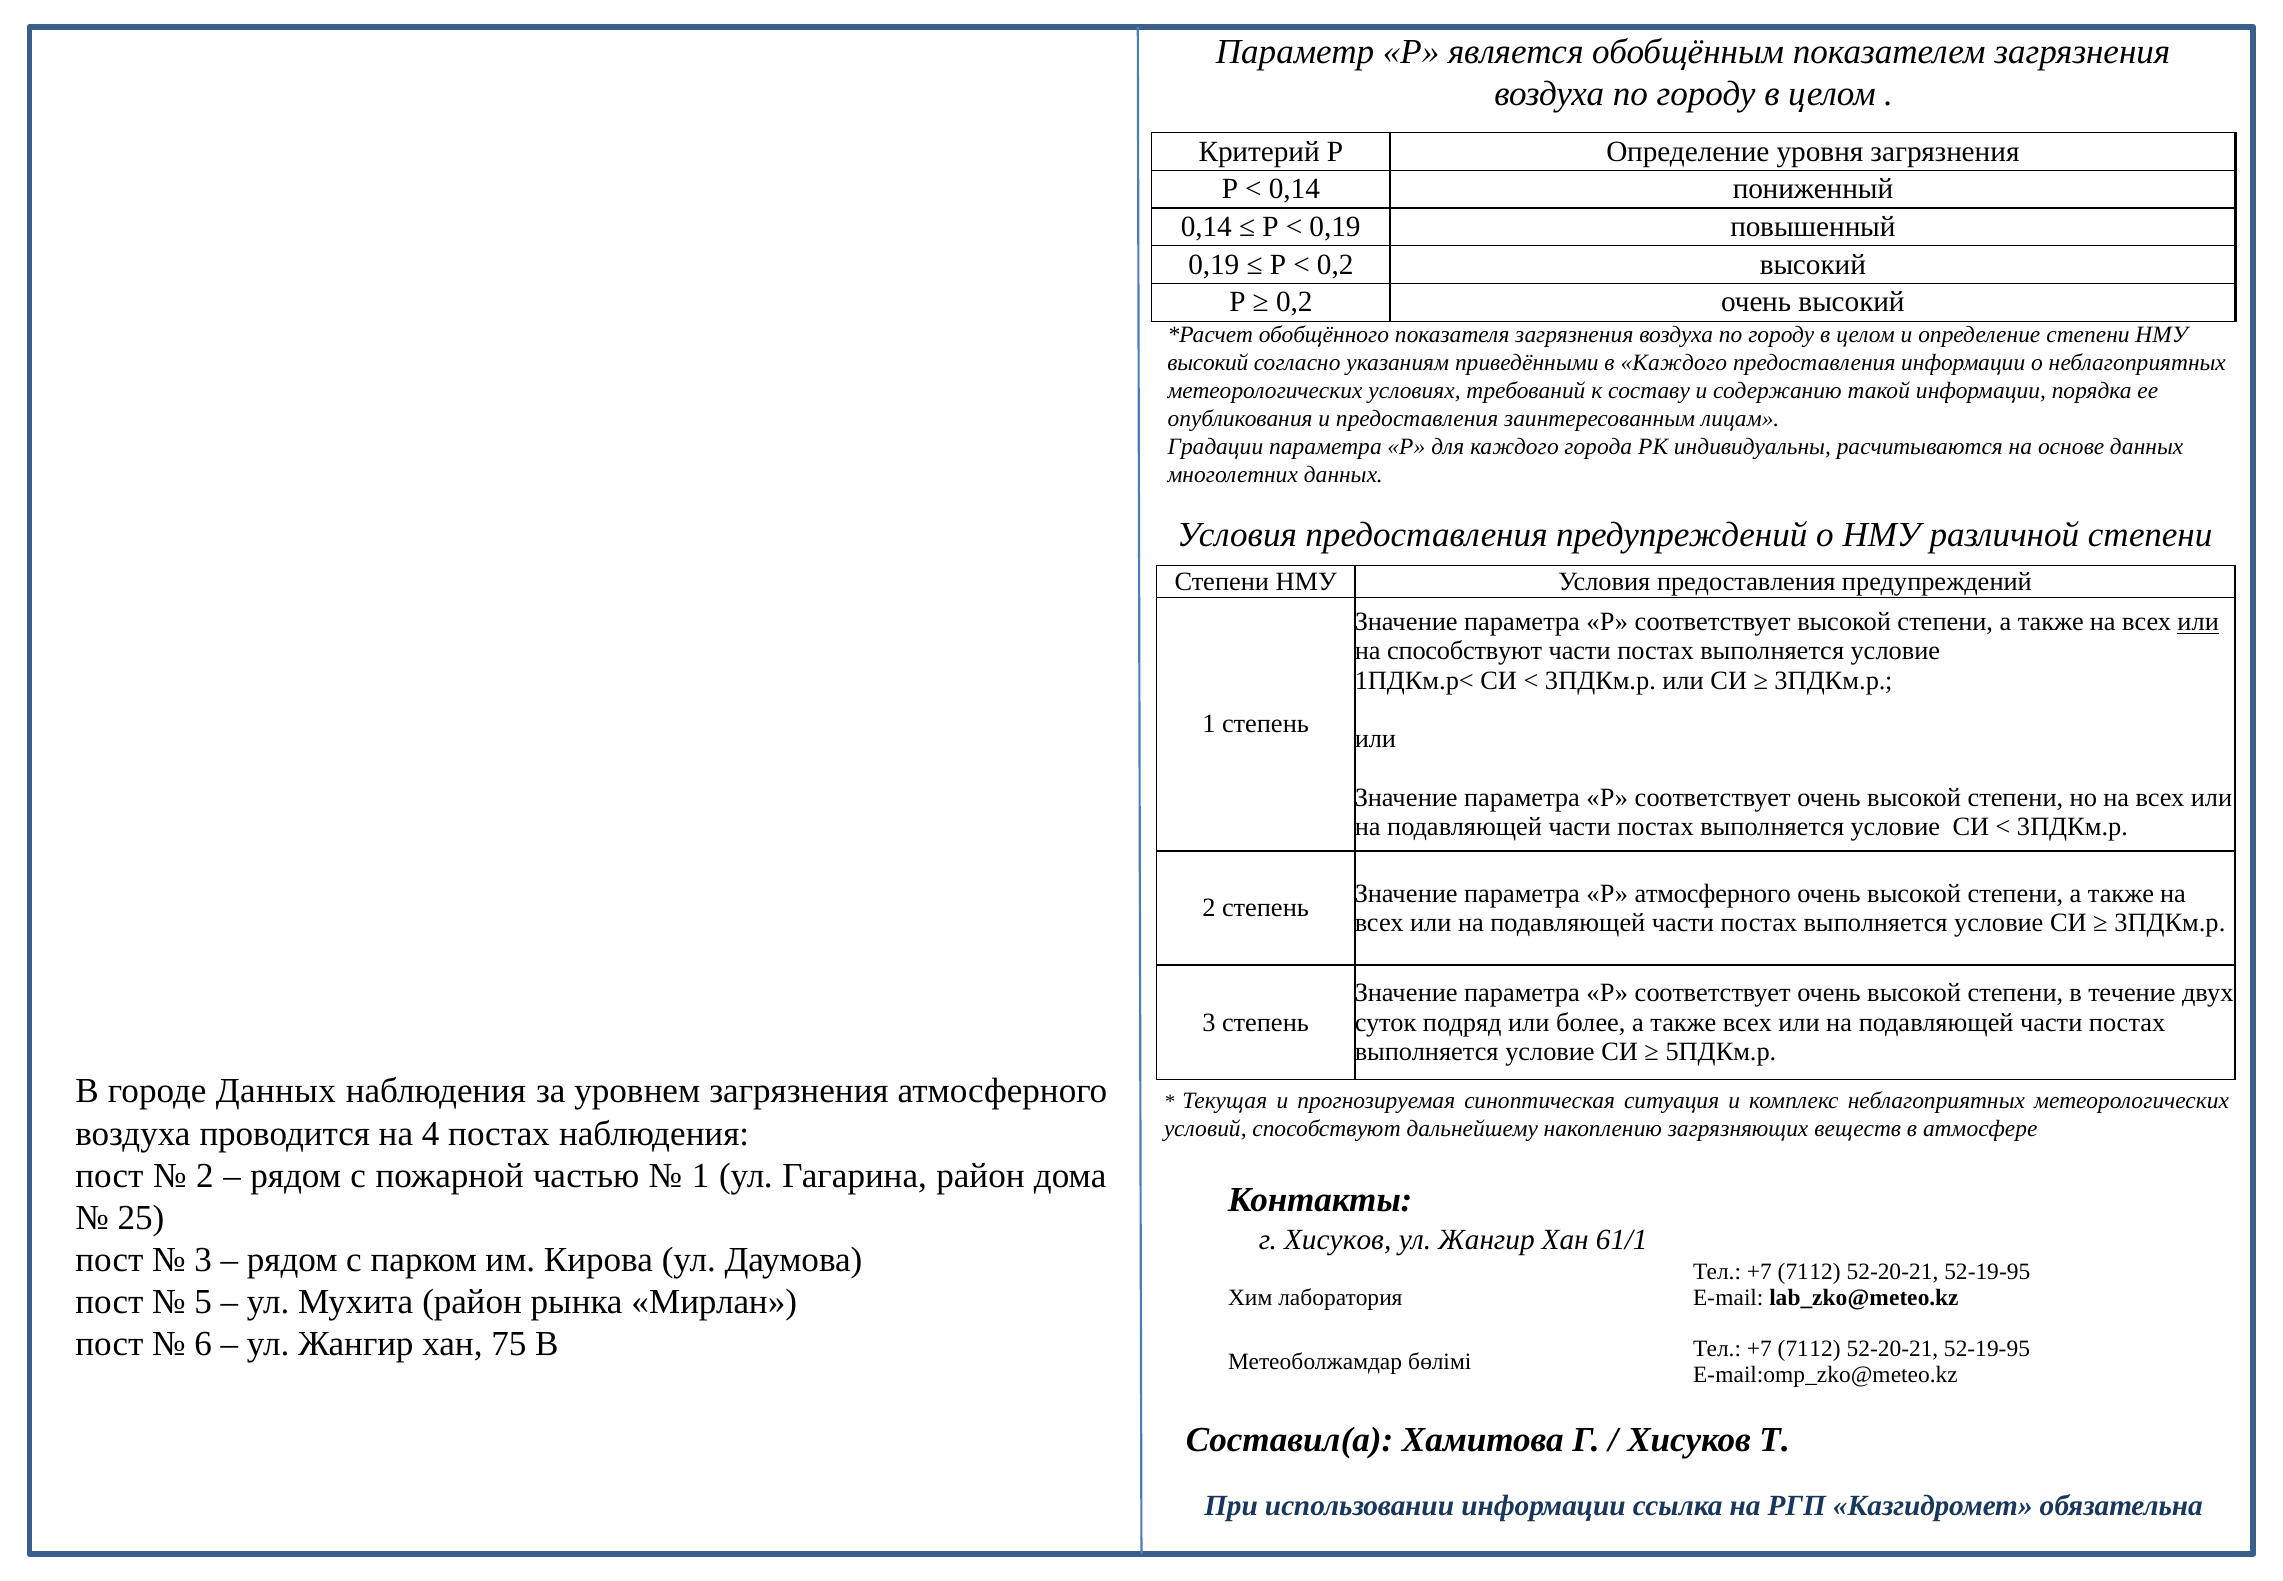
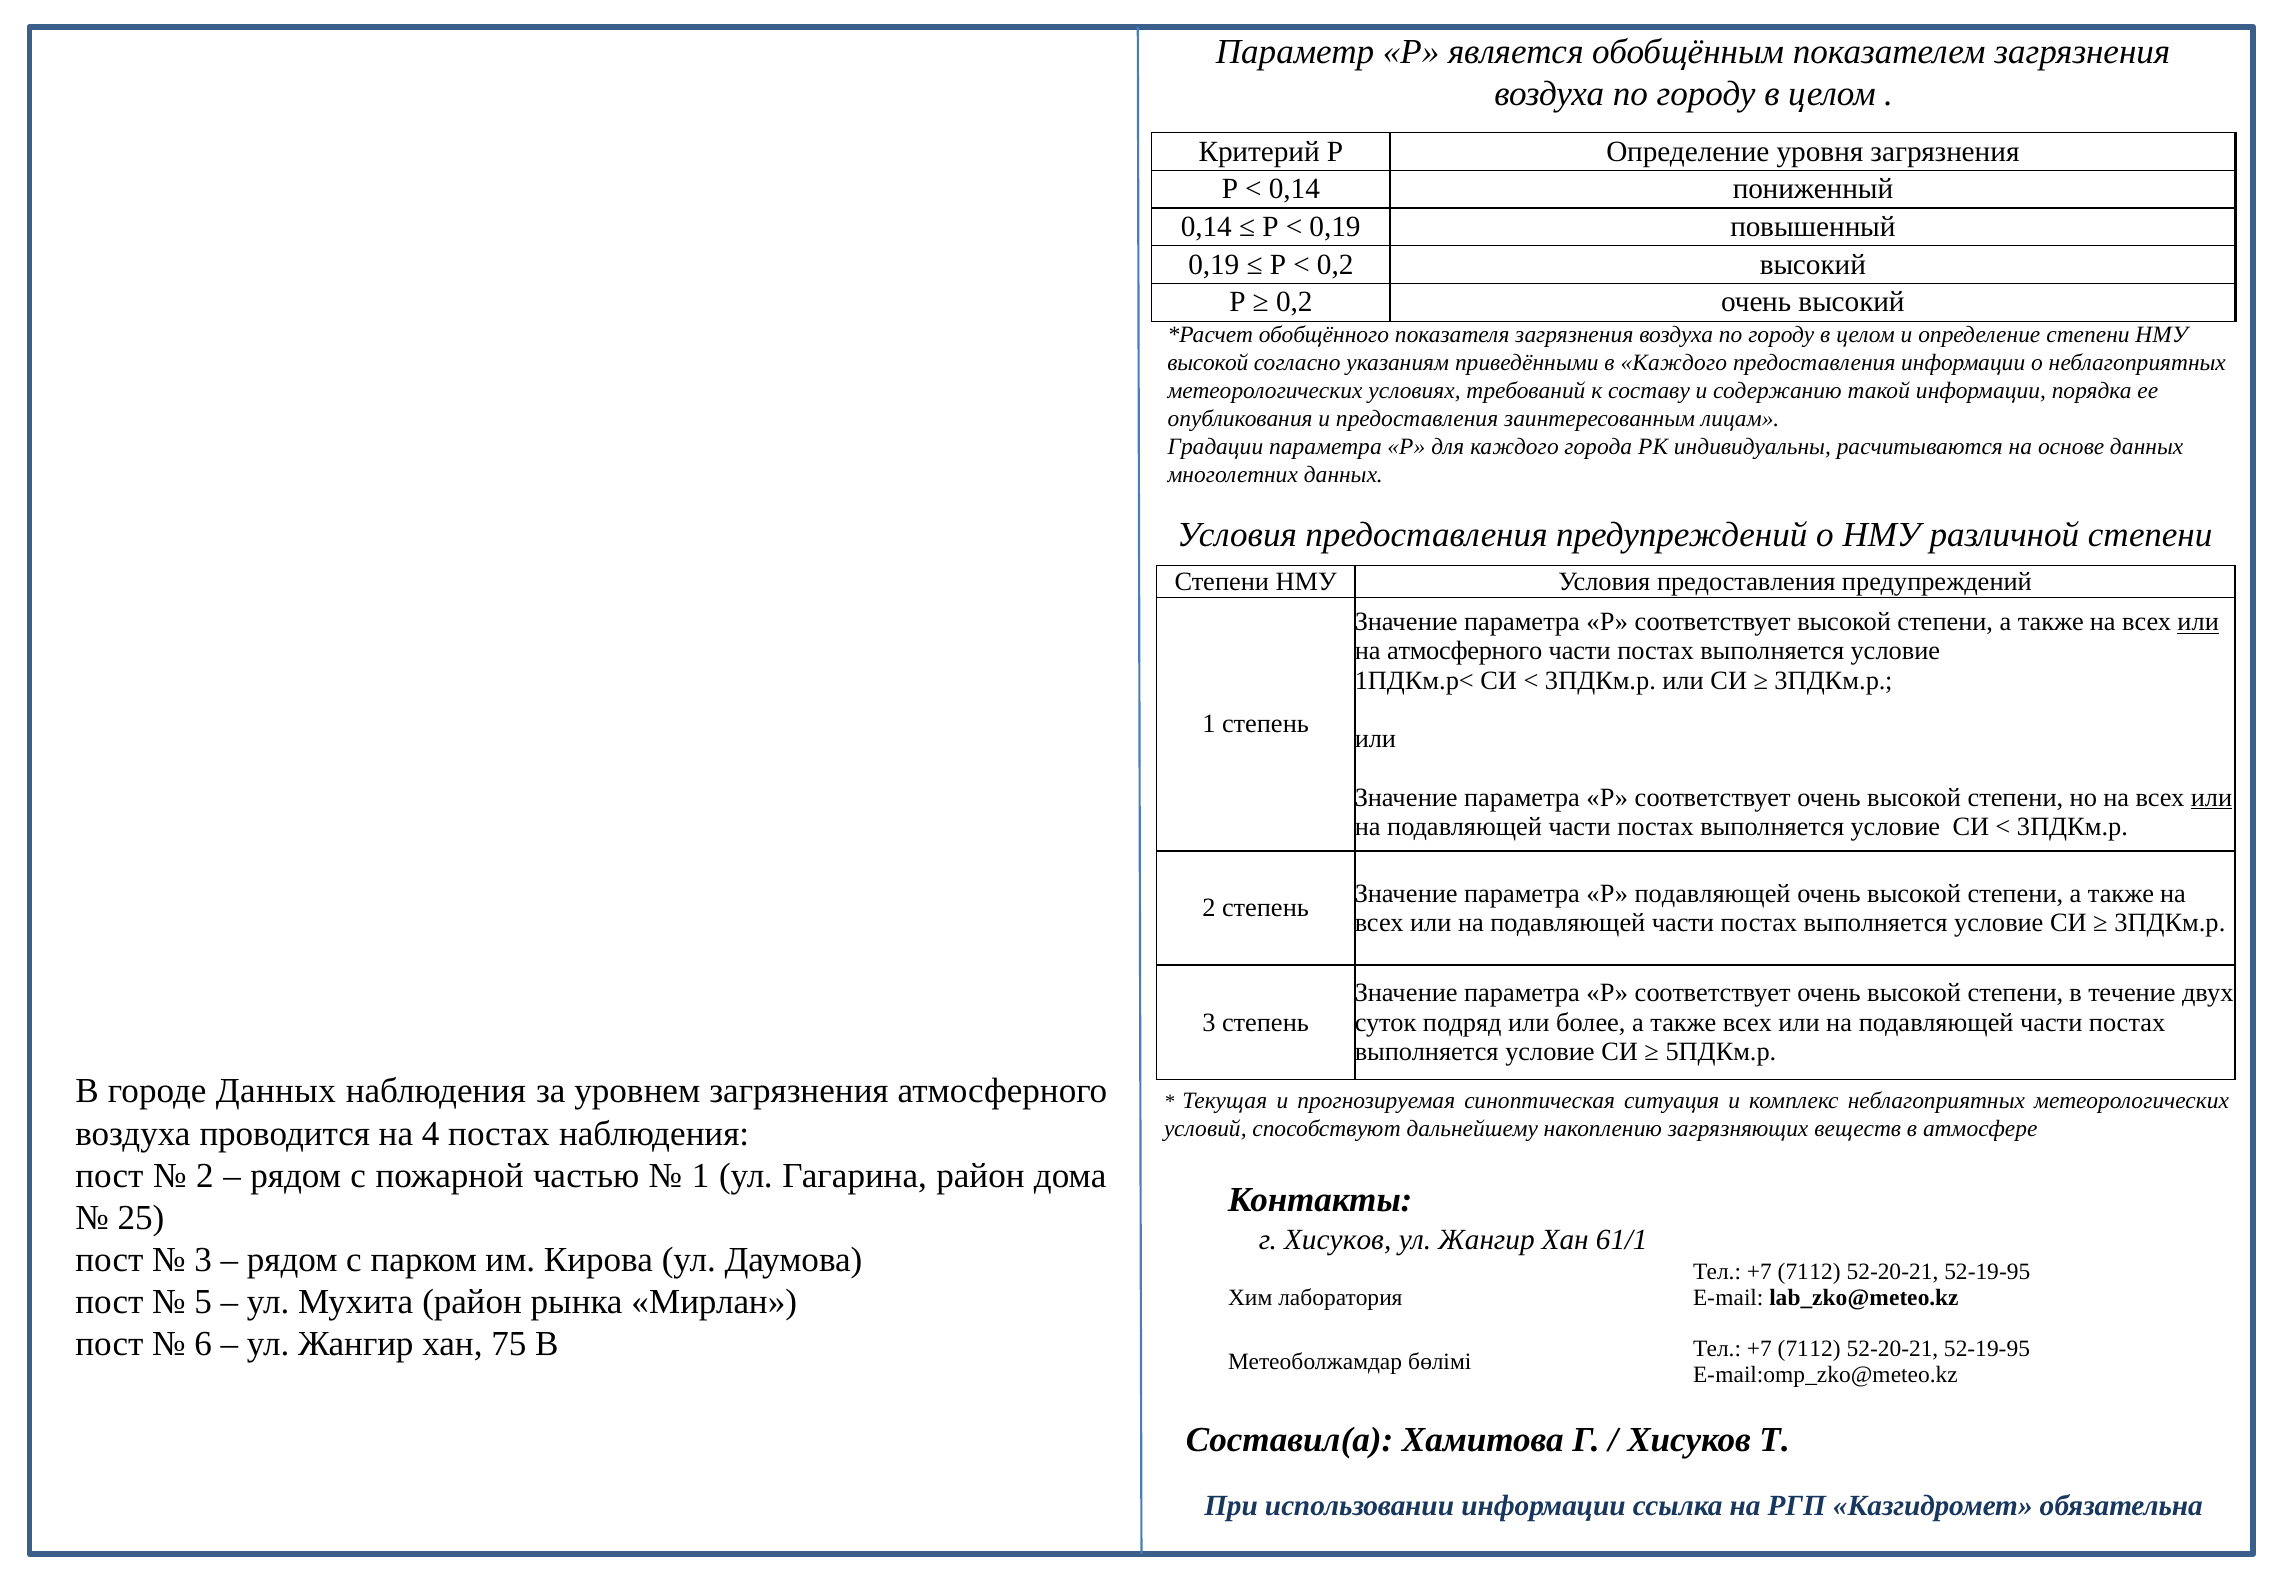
высокий at (1208, 363): высокий -> высокой
на способствуют: способствуют -> атмосферного
или at (2212, 797) underline: none -> present
Р атмосферного: атмосферного -> подавляющей
